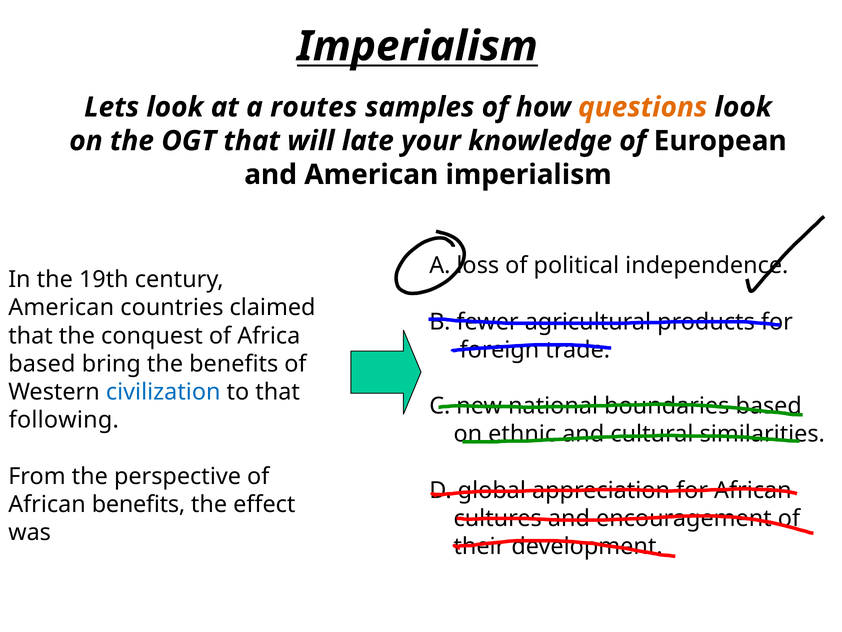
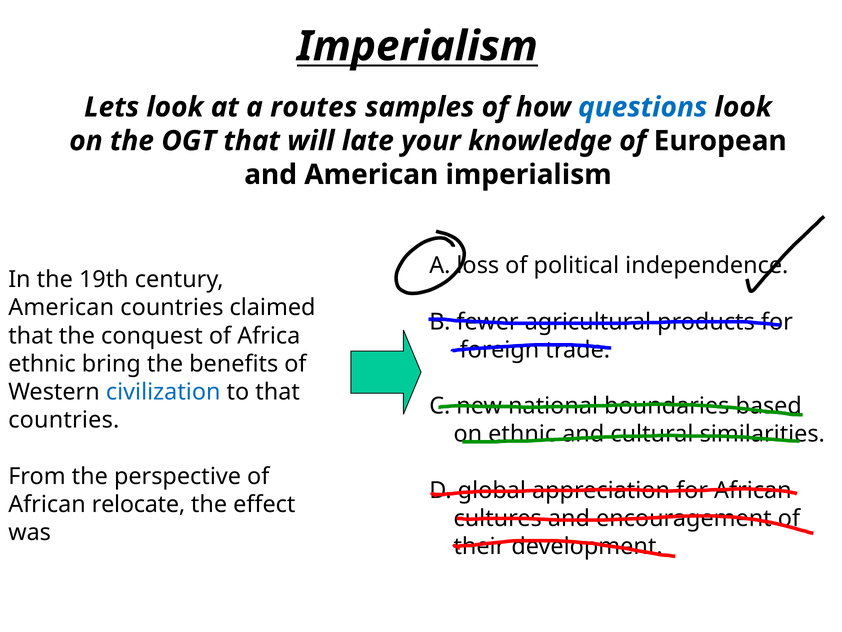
questions colour: orange -> blue
based at (42, 364): based -> ethnic
following at (64, 420): following -> countries
African benefits: benefits -> relocate
